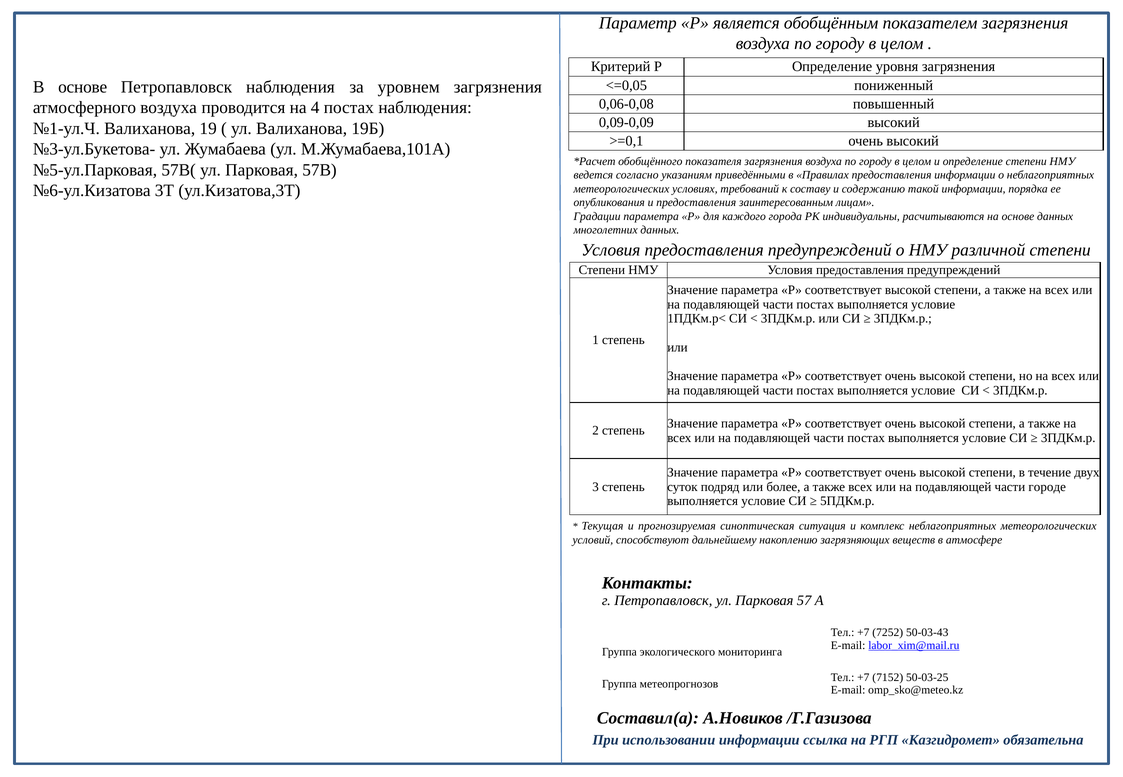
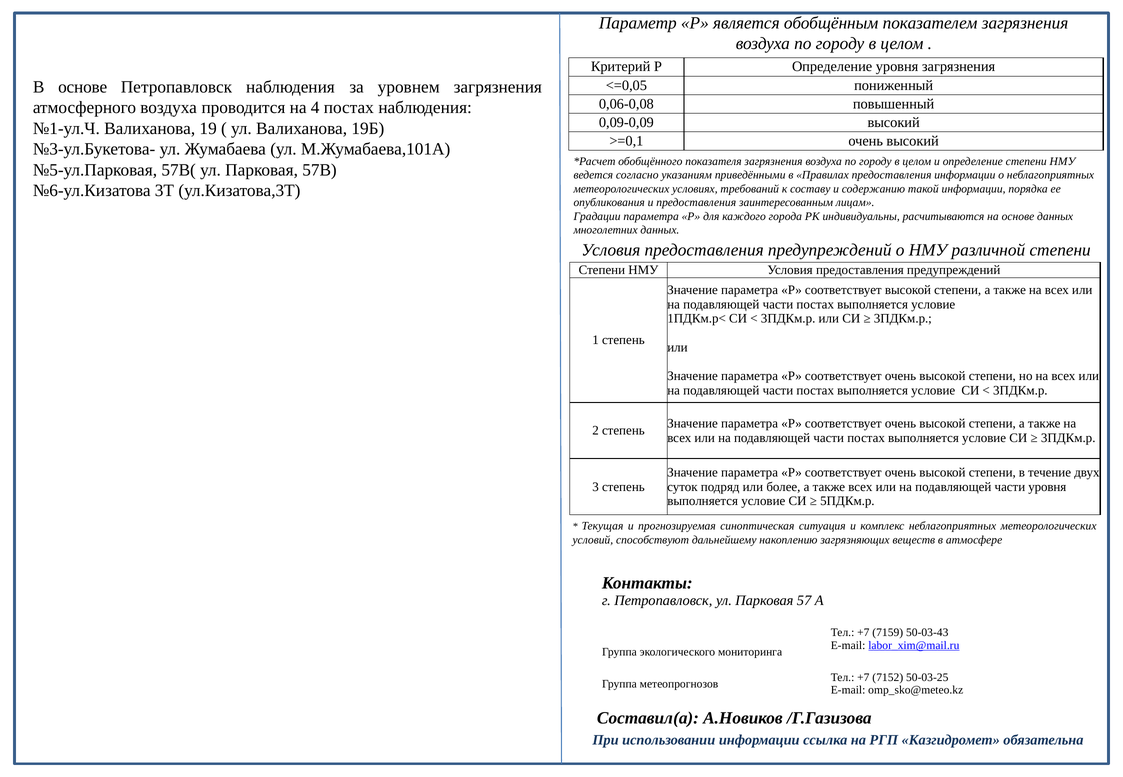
части городе: городе -> уровня
7252: 7252 -> 7159
